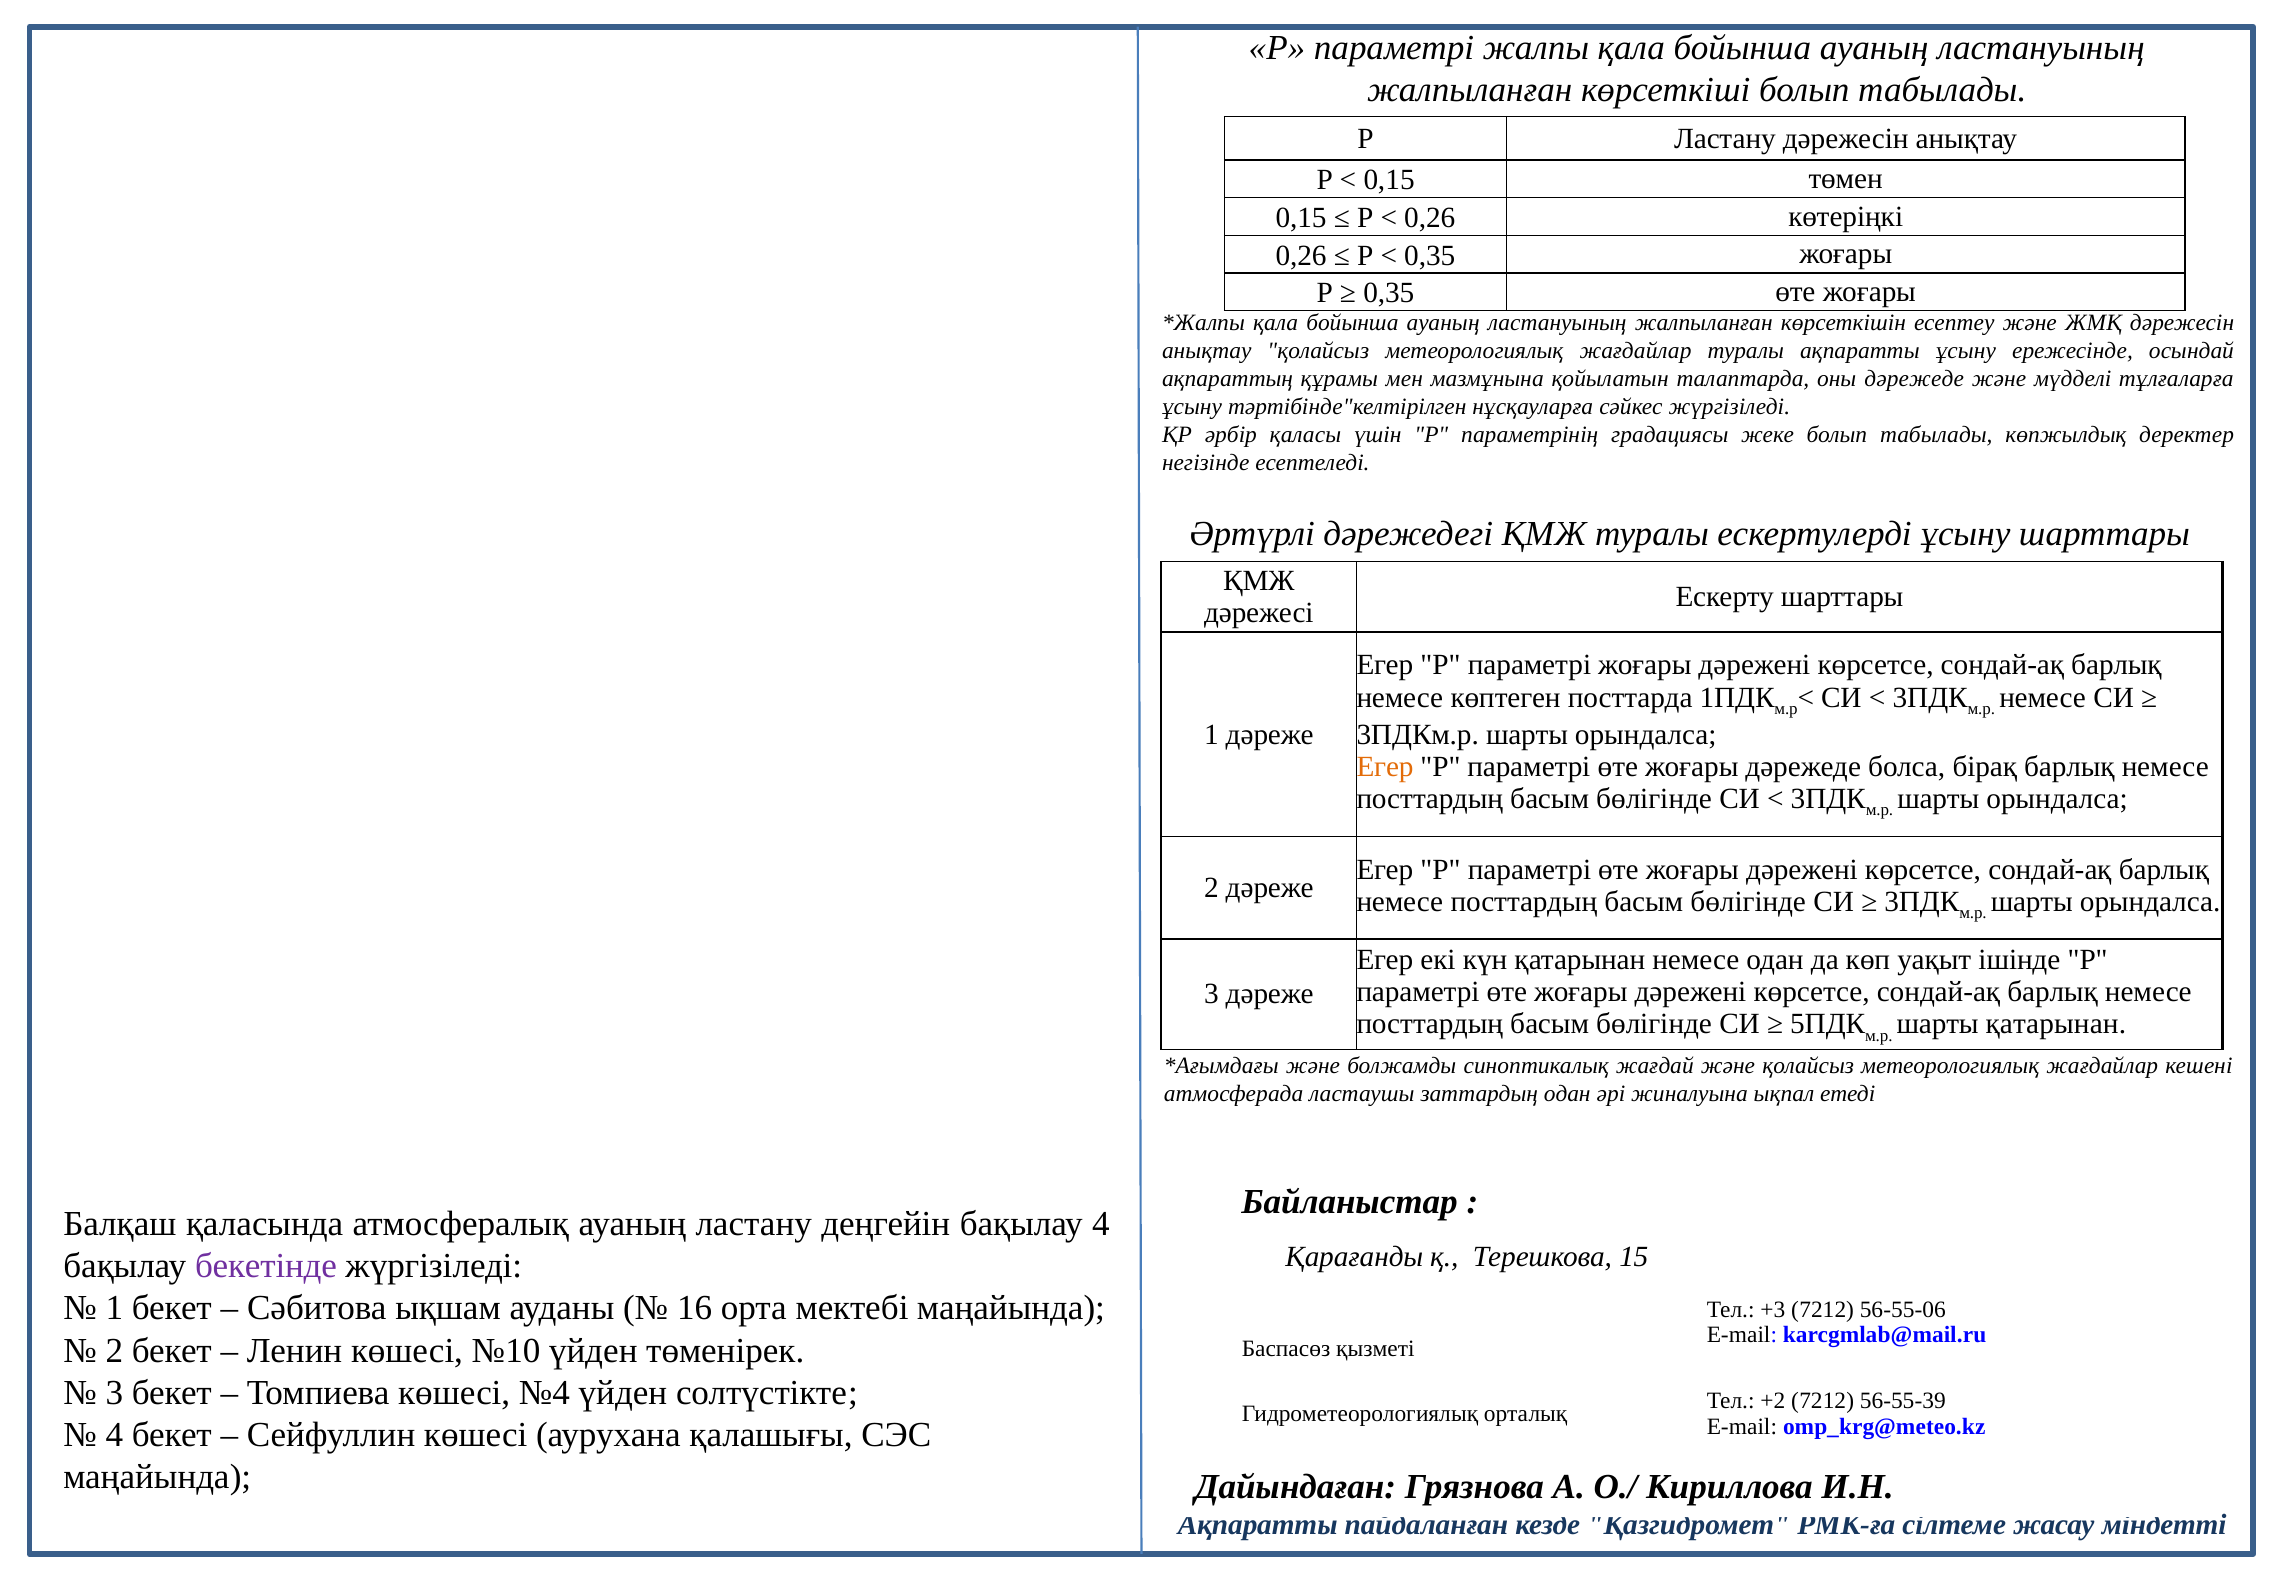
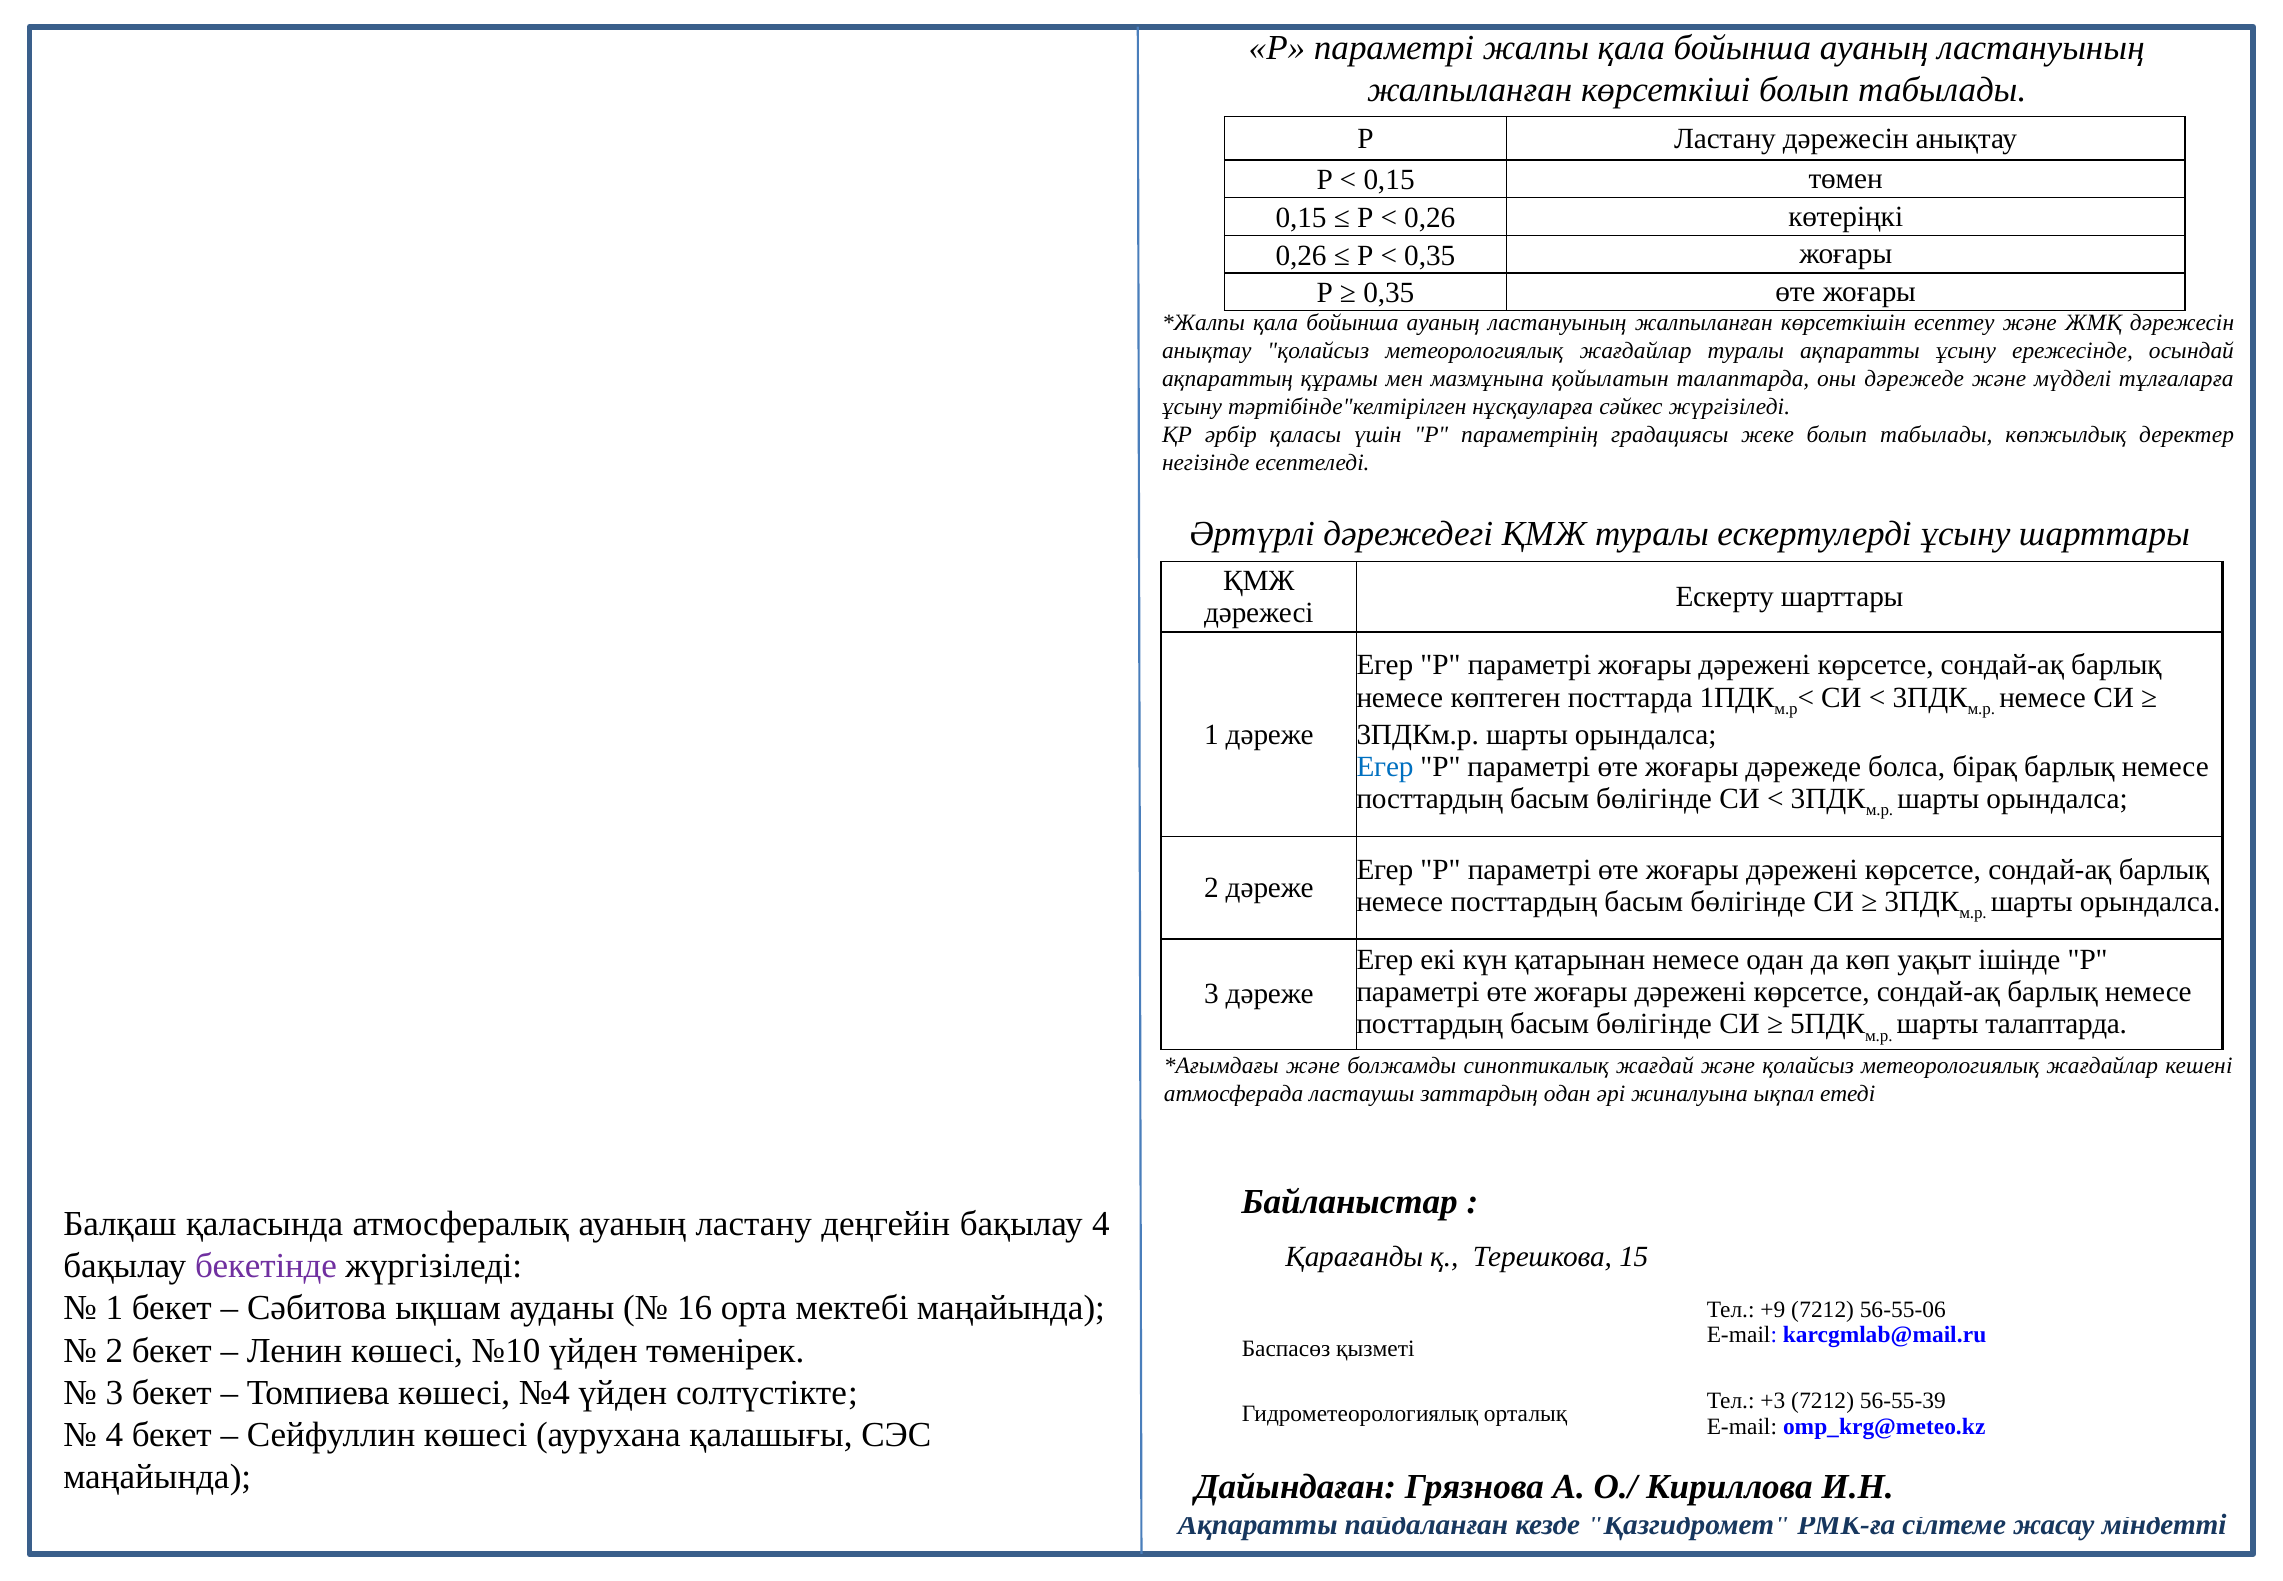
Егер at (1385, 766) colour: orange -> blue
шарты қатарынан: қатарынан -> талаптарда
+3: +3 -> +9
+2: +2 -> +3
